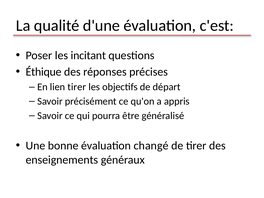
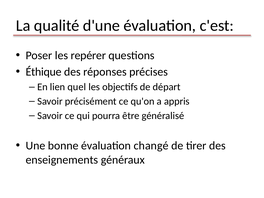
incitant: incitant -> repérer
lien tirer: tirer -> quel
